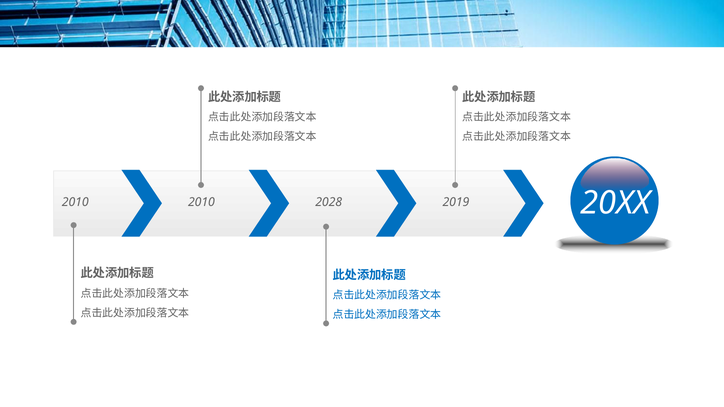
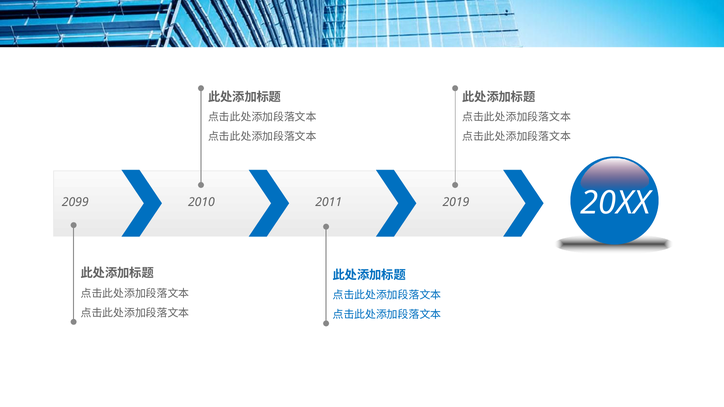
2010 at (75, 202): 2010 -> 2099
2028: 2028 -> 2011
